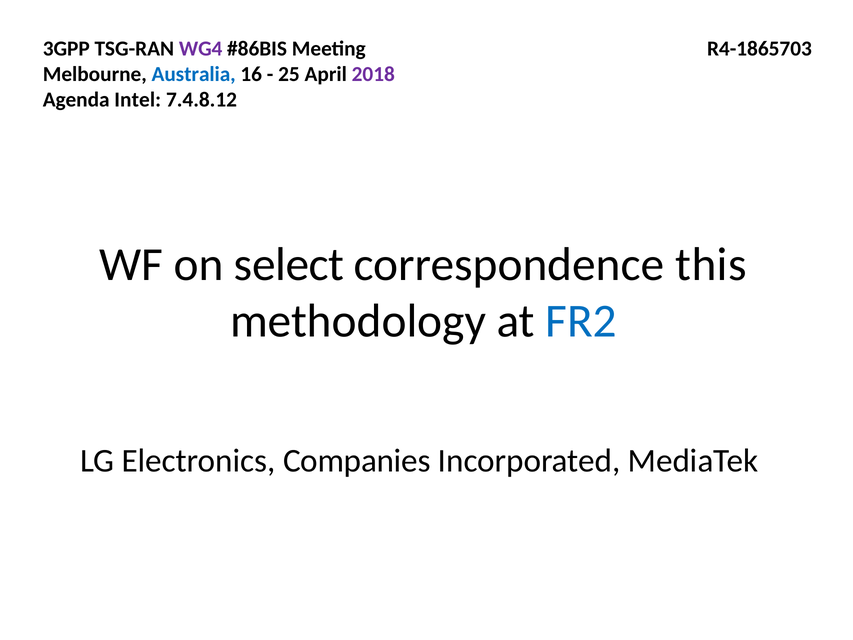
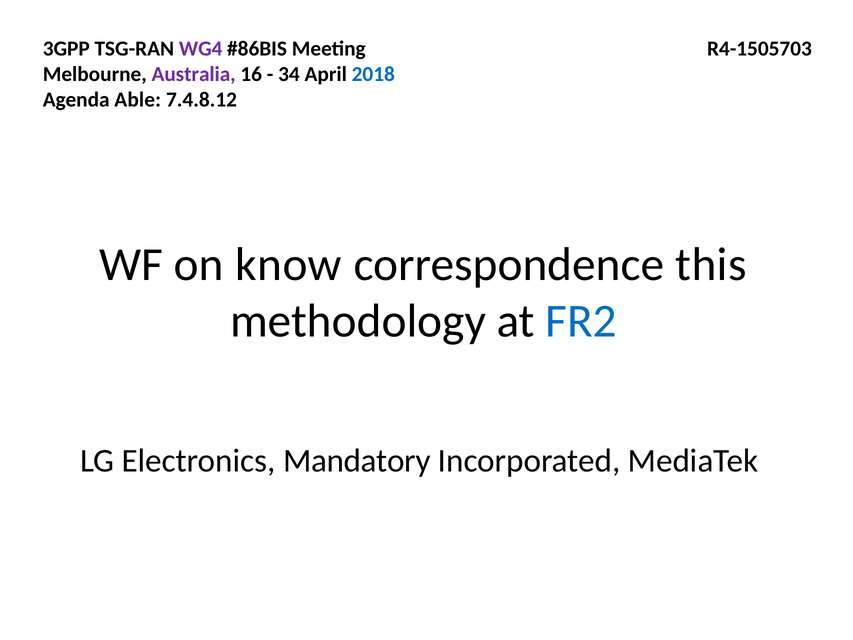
R4-1865703: R4-1865703 -> R4-1505703
Australia colour: blue -> purple
25: 25 -> 34
2018 colour: purple -> blue
Intel: Intel -> Able
select: select -> know
Companies: Companies -> Mandatory
